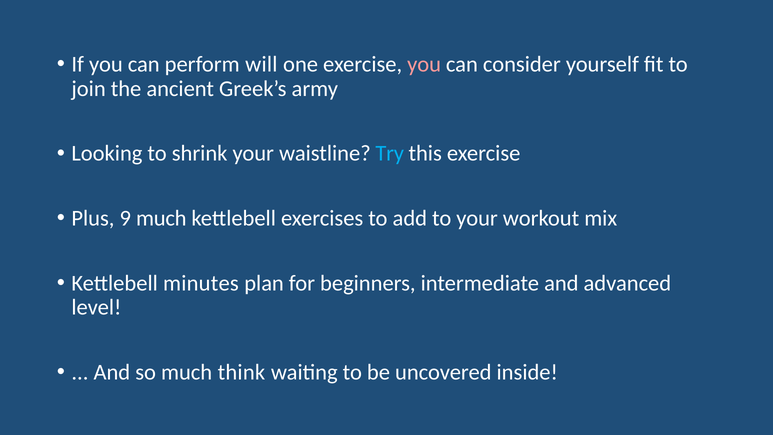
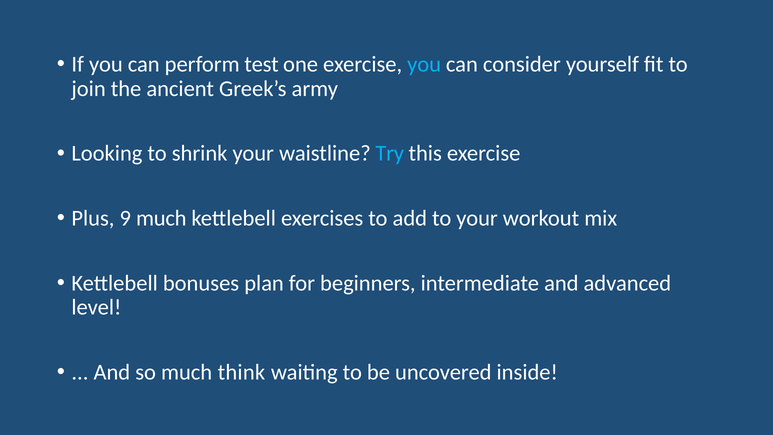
will: will -> test
you at (424, 64) colour: pink -> light blue
minutes: minutes -> bonuses
